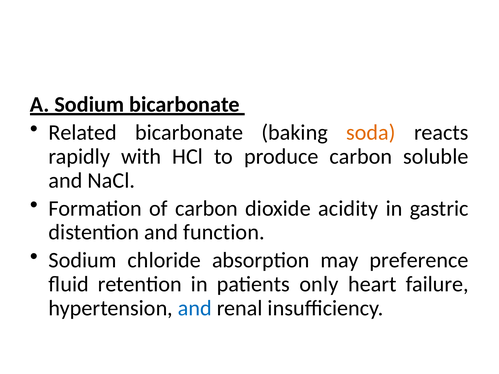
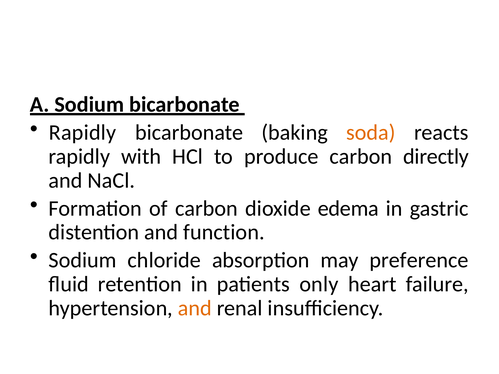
Related at (83, 133): Related -> Rapidly
soluble: soluble -> directly
acidity: acidity -> edema
and at (195, 308) colour: blue -> orange
